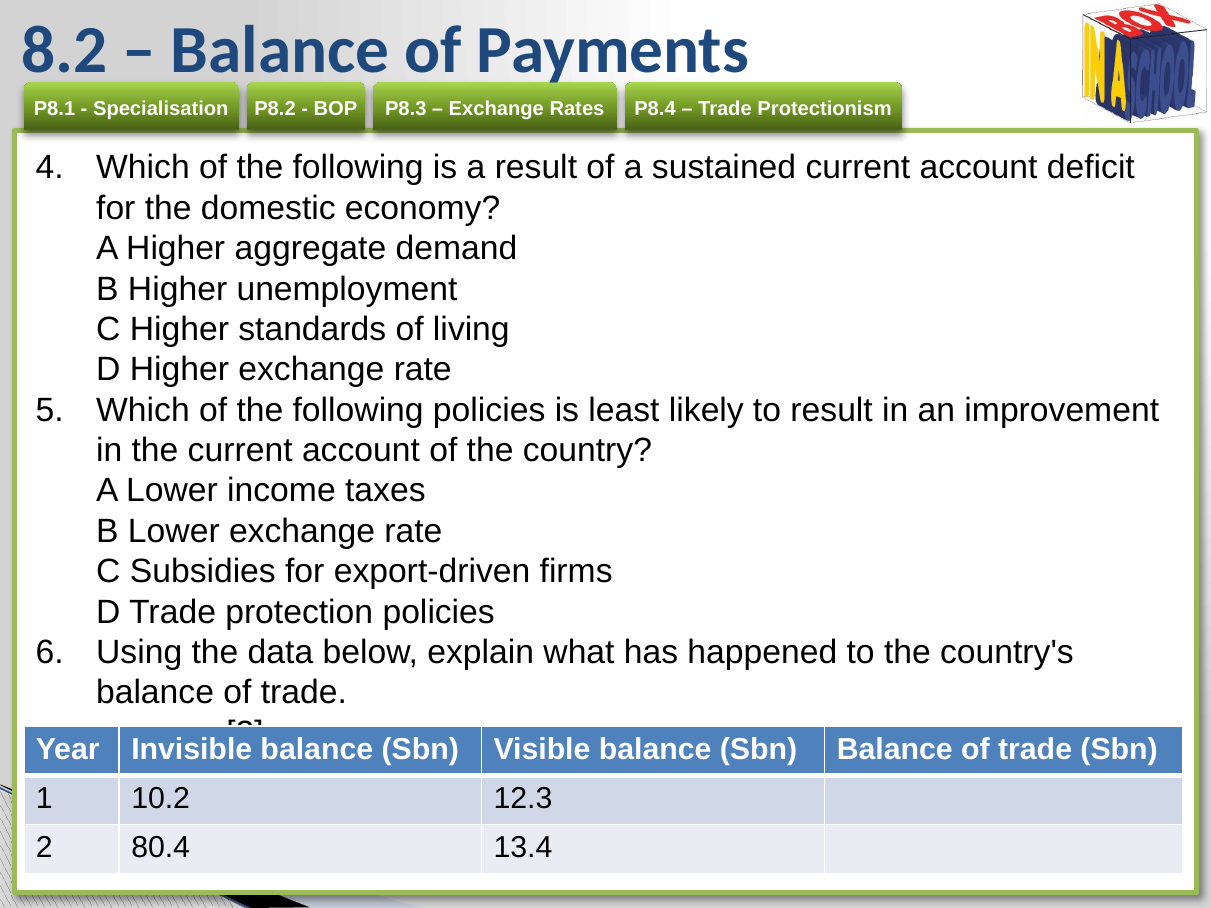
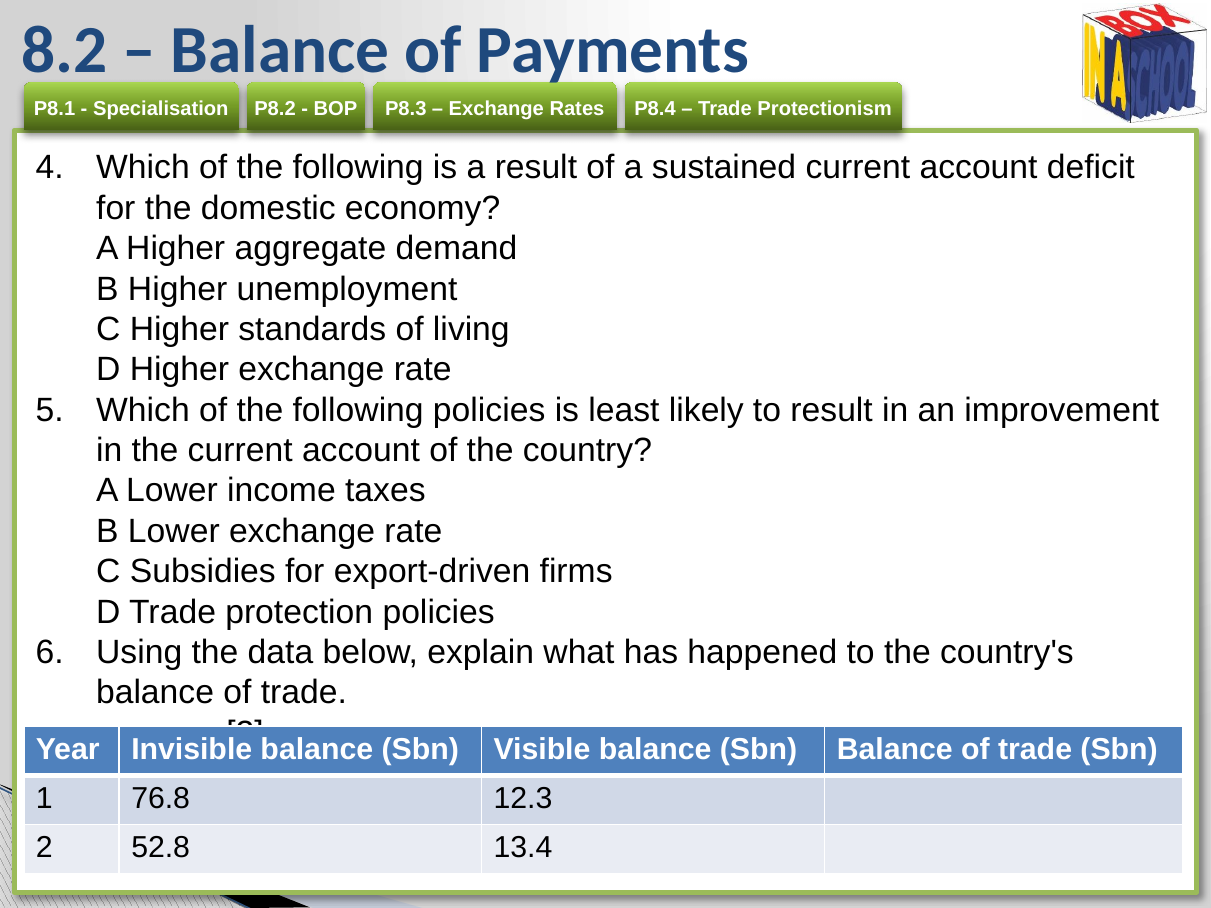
10.2: 10.2 -> 76.8
80.4: 80.4 -> 52.8
